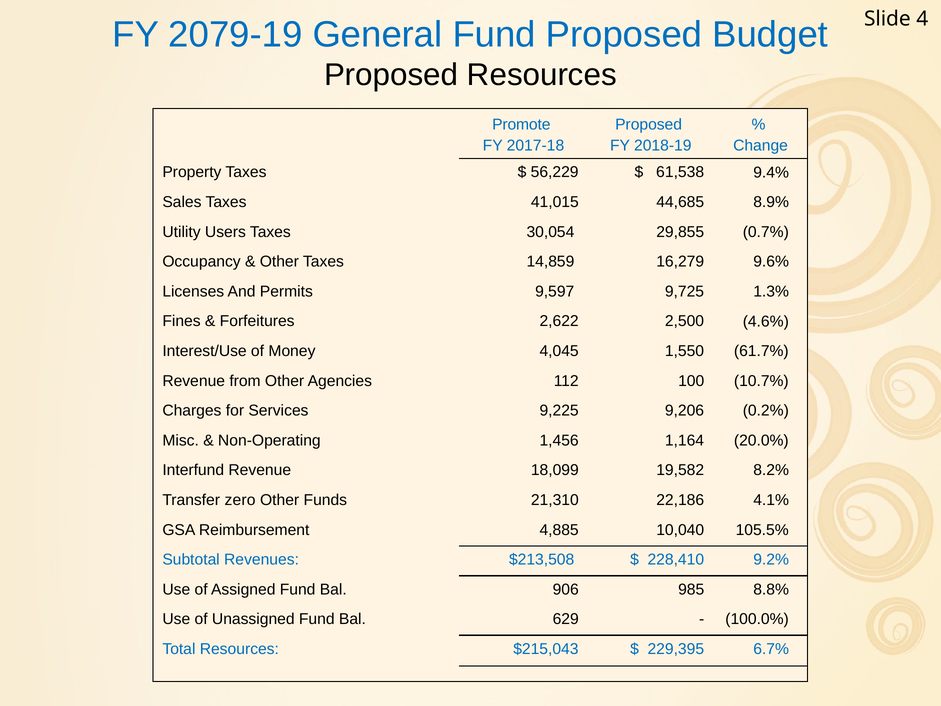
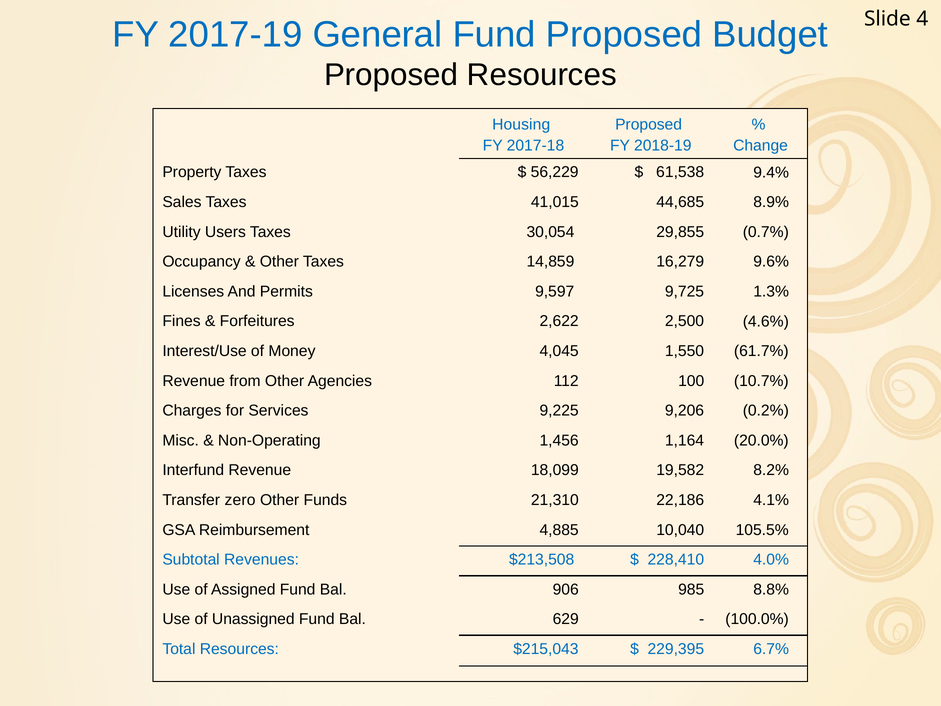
2079-19: 2079-19 -> 2017-19
Promote: Promote -> Housing
9.2%: 9.2% -> 4.0%
